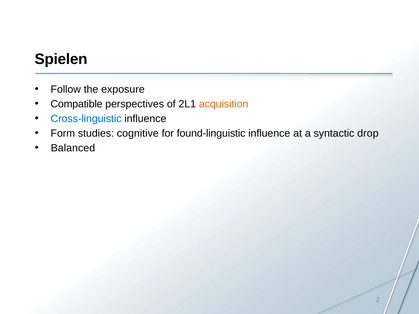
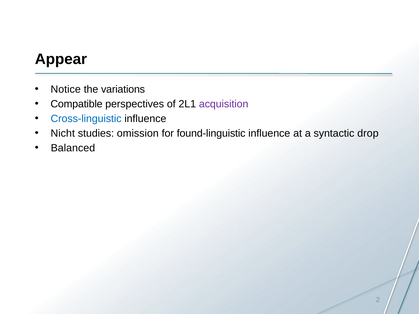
Spielen: Spielen -> Appear
Follow: Follow -> Notice
exposure: exposure -> variations
acquisition colour: orange -> purple
Form: Form -> Nicht
cognitive: cognitive -> omission
